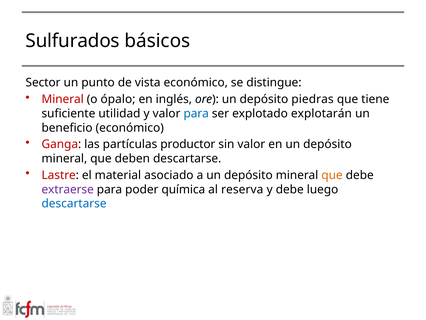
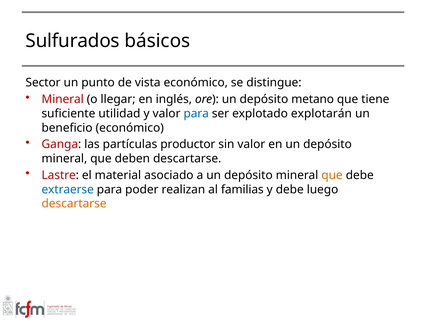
ópalo: ópalo -> llegar
piedras: piedras -> metano
extraerse colour: purple -> blue
química: química -> realizan
reserva: reserva -> familias
descartarse at (74, 203) colour: blue -> orange
